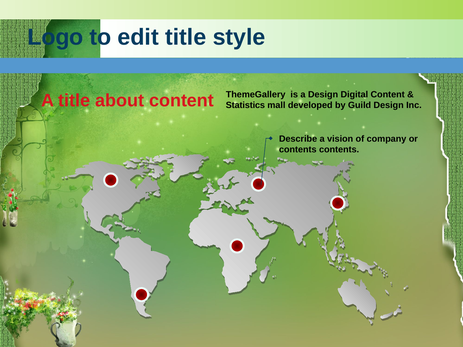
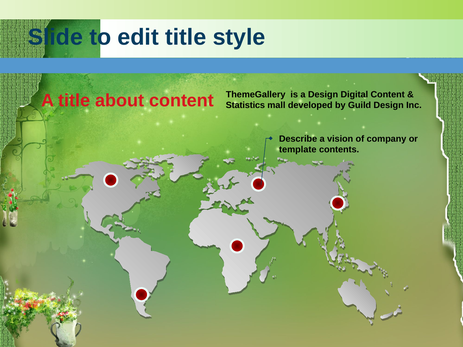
Logo: Logo -> Slide
contents at (298, 150): contents -> template
